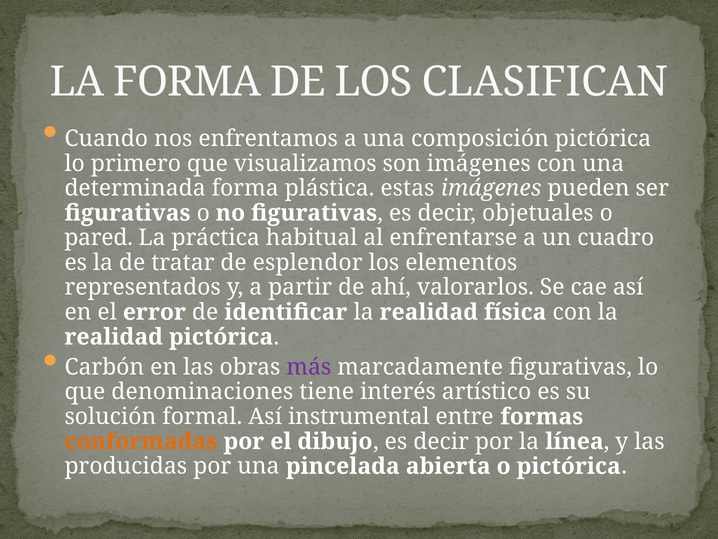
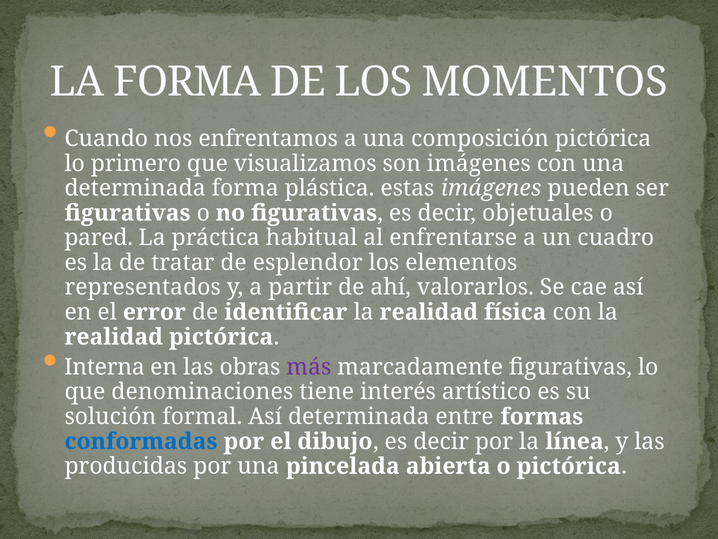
CLASIFICAN: CLASIFICAN -> MOMENTOS
Carbón: Carbón -> Interna
Así instrumental: instrumental -> determinada
conformadas colour: orange -> blue
